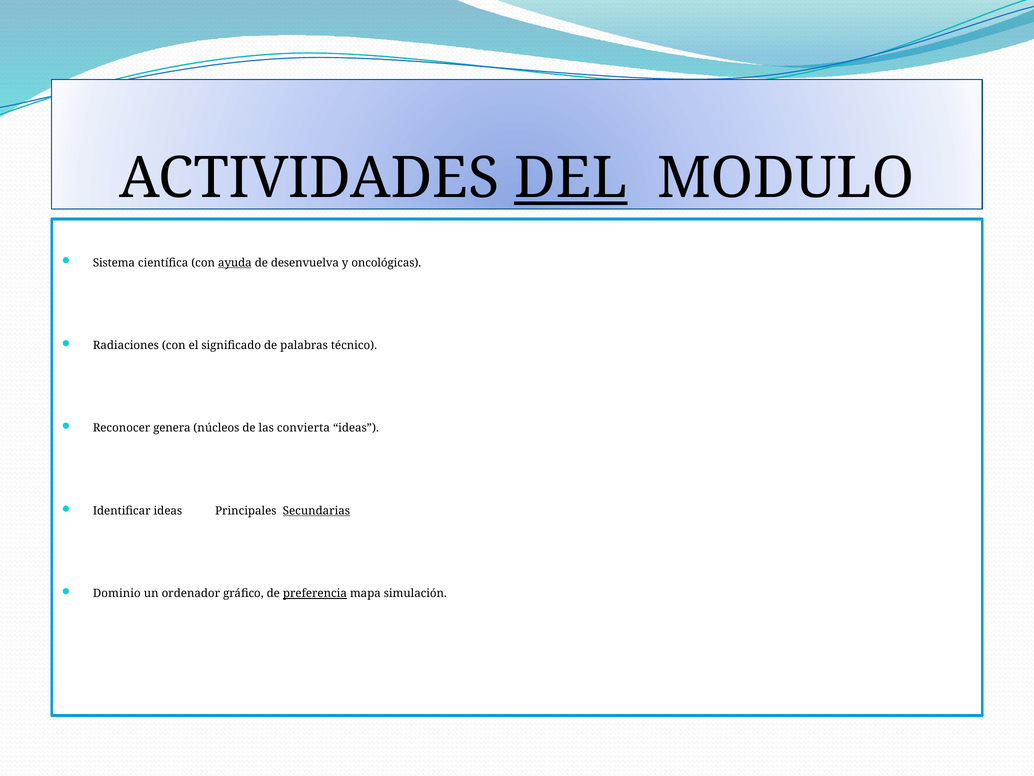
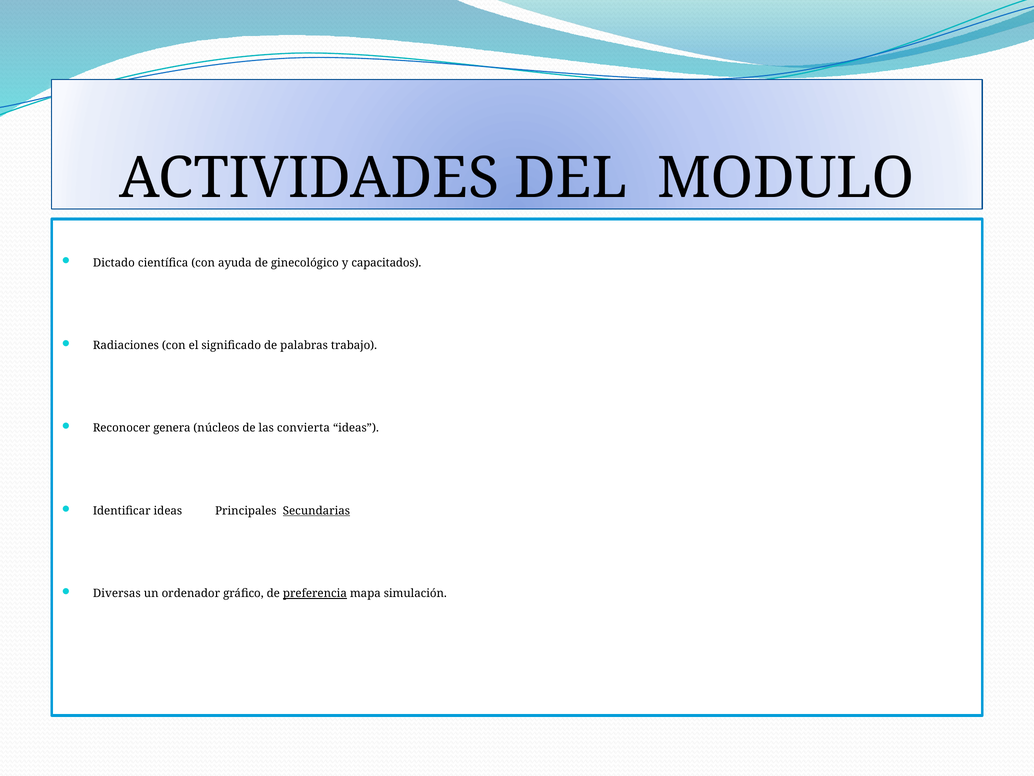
DEL underline: present -> none
Sistema: Sistema -> Dictado
ayuda underline: present -> none
desenvuelva: desenvuelva -> ginecológico
oncológicas: oncológicas -> capacitados
técnico: técnico -> trabajo
Dominio: Dominio -> Diversas
